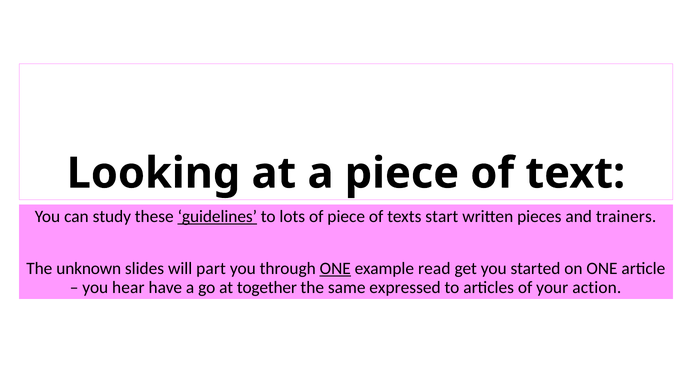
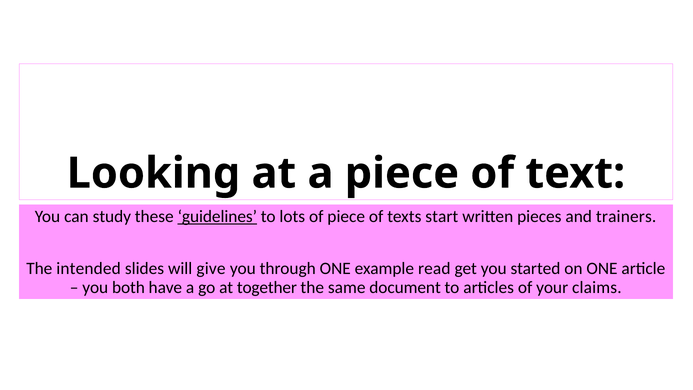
unknown: unknown -> intended
part: part -> give
ONE at (335, 268) underline: present -> none
hear: hear -> both
expressed: expressed -> document
action: action -> claims
